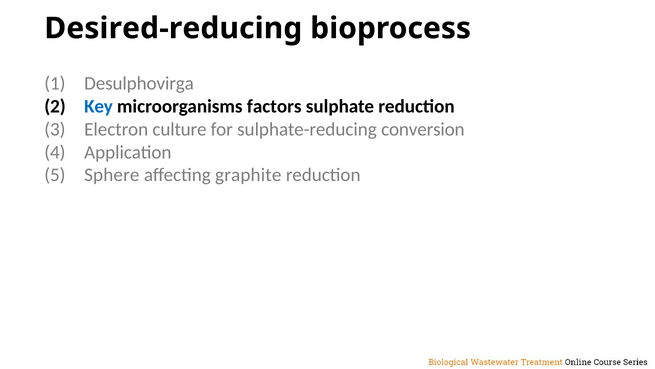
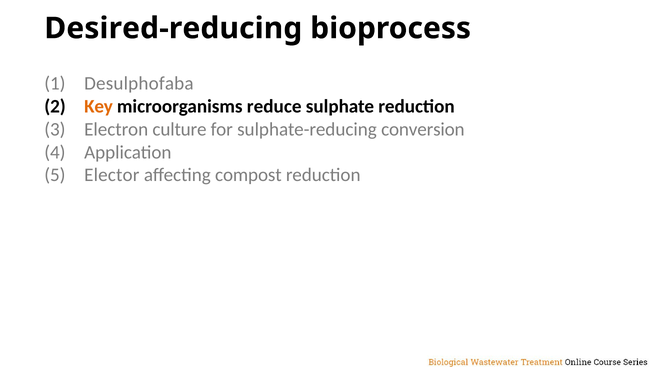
Desulphovirga: Desulphovirga -> Desulphofaba
Key colour: blue -> orange
factors: factors -> reduce
Sphere: Sphere -> Elector
graphite: graphite -> compost
